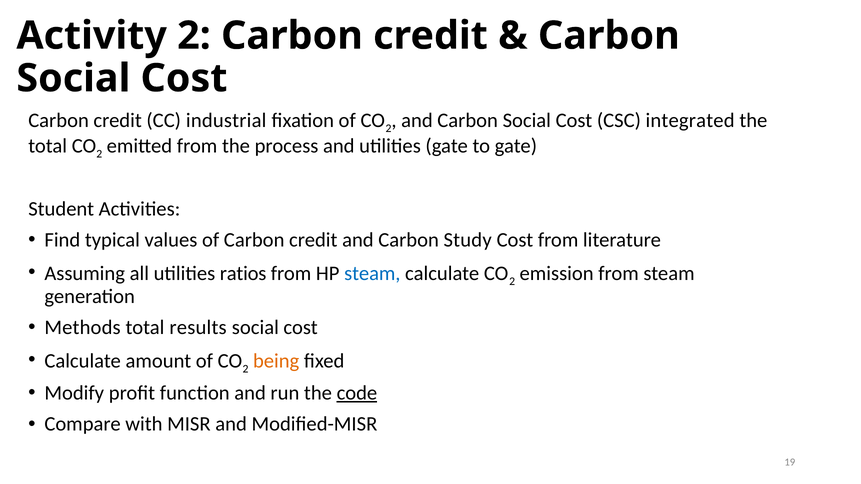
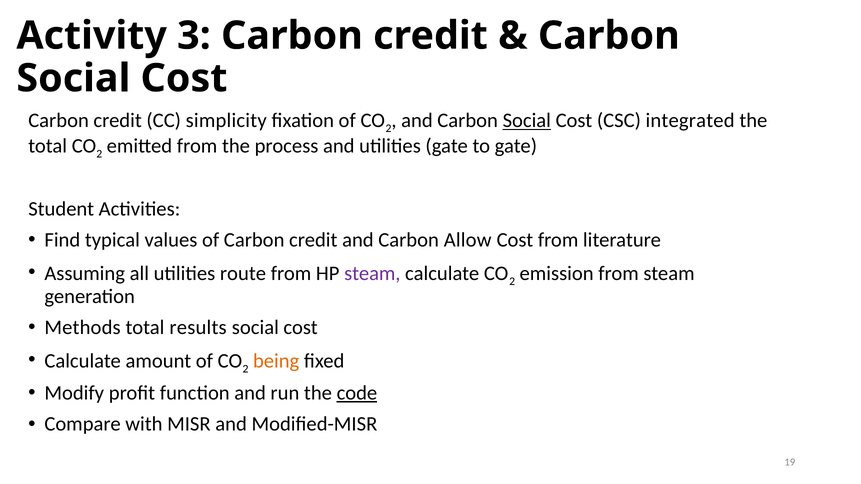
Activity 2: 2 -> 3
industrial: industrial -> simplicity
Social at (527, 121) underline: none -> present
Study: Study -> Allow
ratios: ratios -> route
steam at (372, 274) colour: blue -> purple
